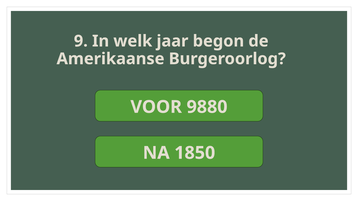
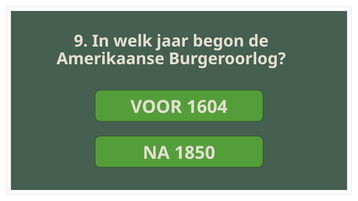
9880: 9880 -> 1604
